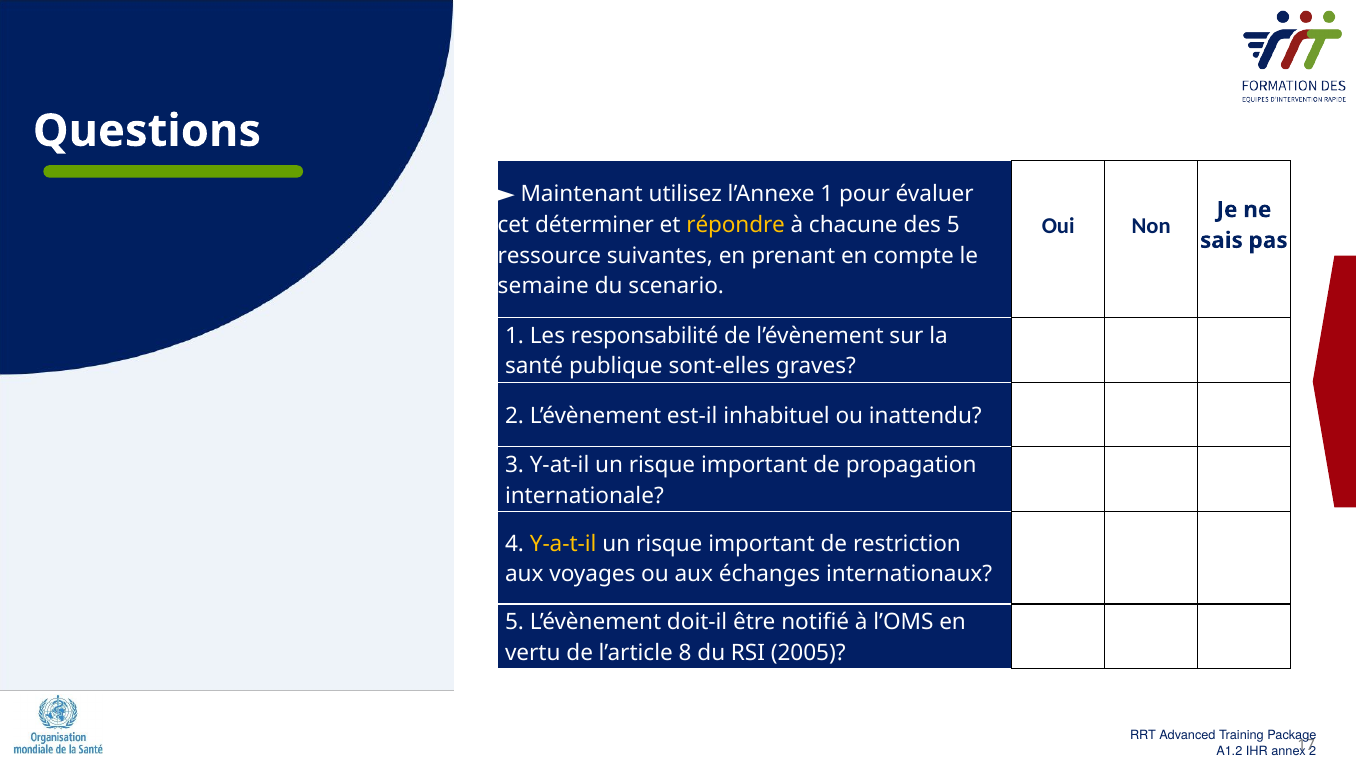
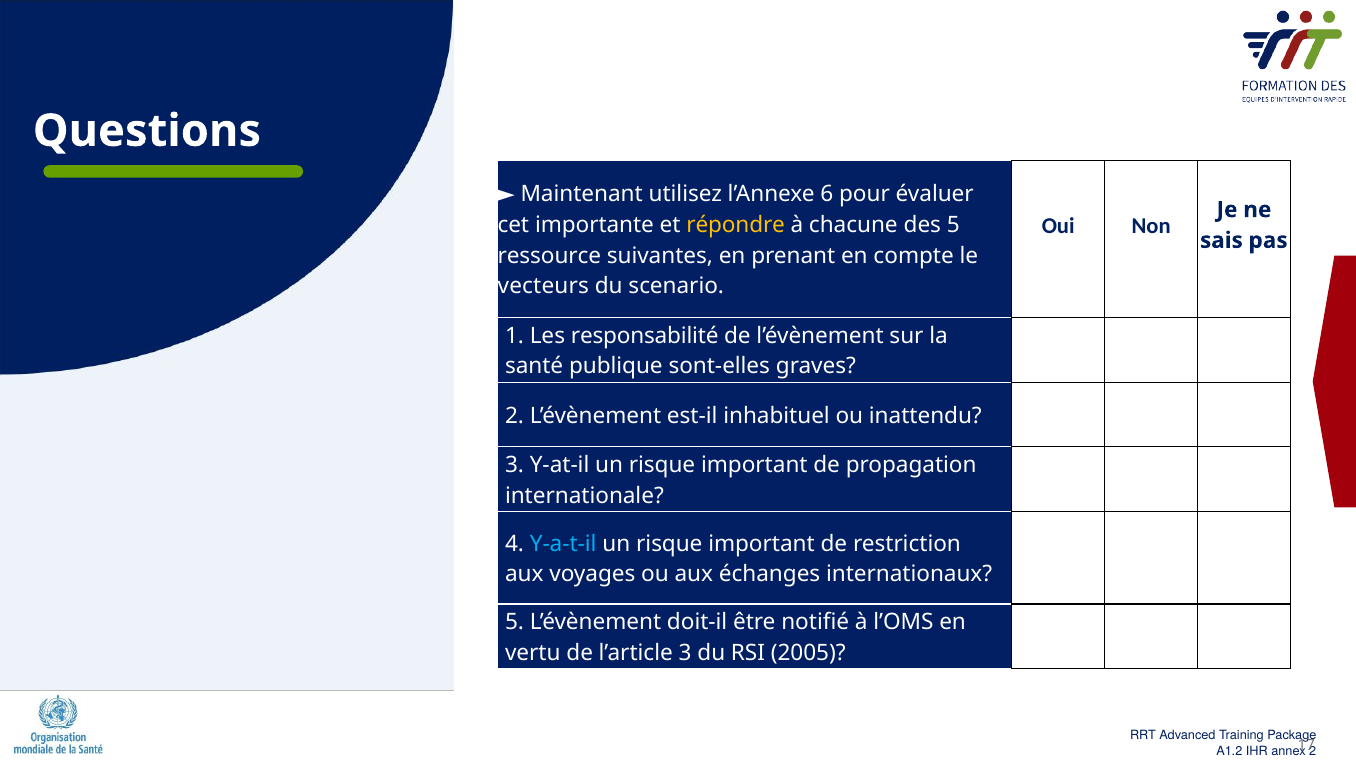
l’Annexe 1: 1 -> 6
déterminer: déterminer -> importante
semaine: semaine -> vecteurs
Y-a-t-il colour: yellow -> light blue
l’article 8: 8 -> 3
